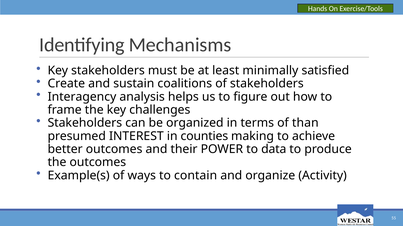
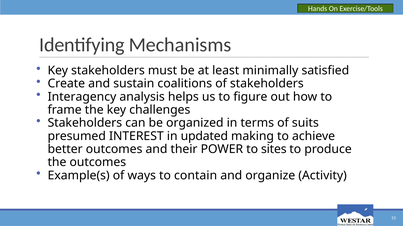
than: than -> suits
counties: counties -> updated
data: data -> sites
